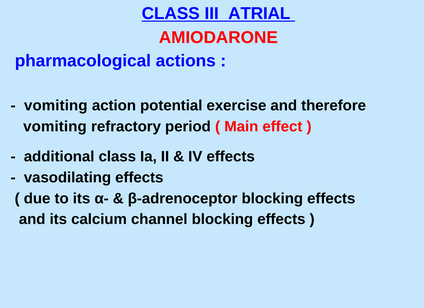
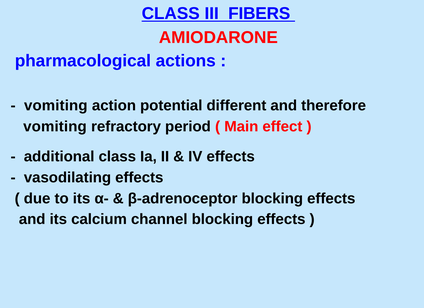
ATRIAL: ATRIAL -> FIBERS
exercise: exercise -> different
